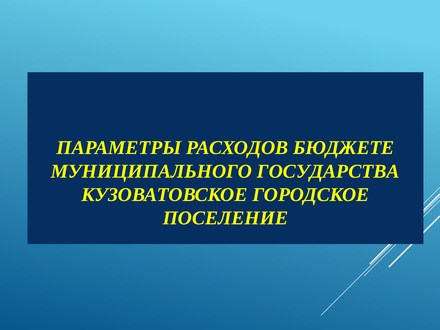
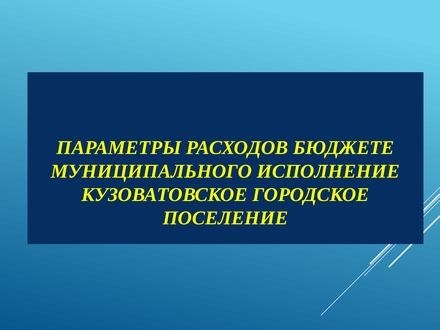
ГОСУДАРСТВА: ГОСУДАРСТВА -> ИСПОЛНЕНИЕ
